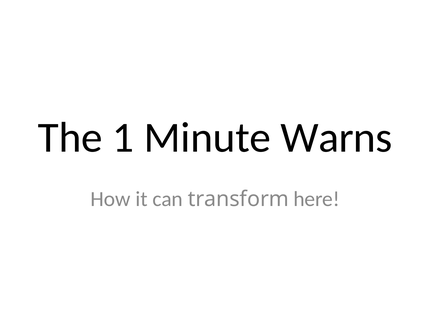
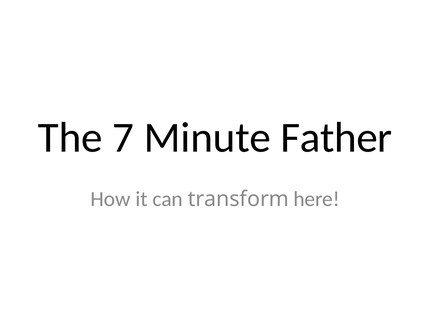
1: 1 -> 7
Warns: Warns -> Father
